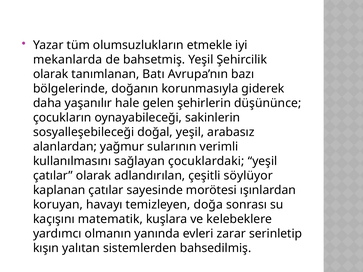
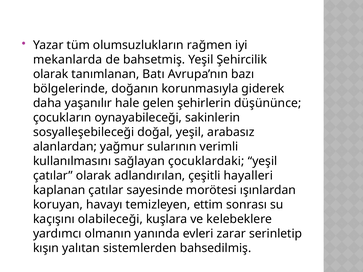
etmekle: etmekle -> rağmen
söylüyor: söylüyor -> hayalleri
doğa: doğa -> ettim
matematik: matematik -> olabileceği
